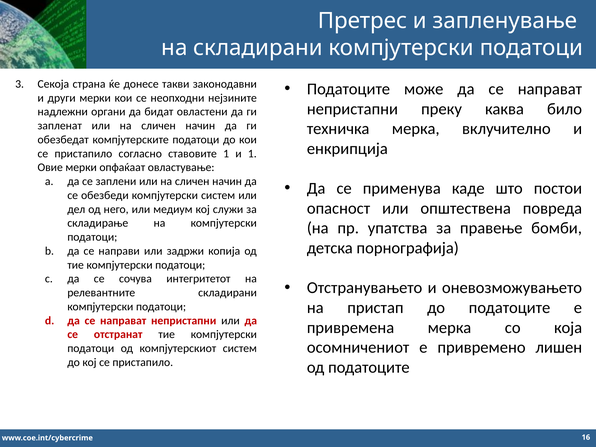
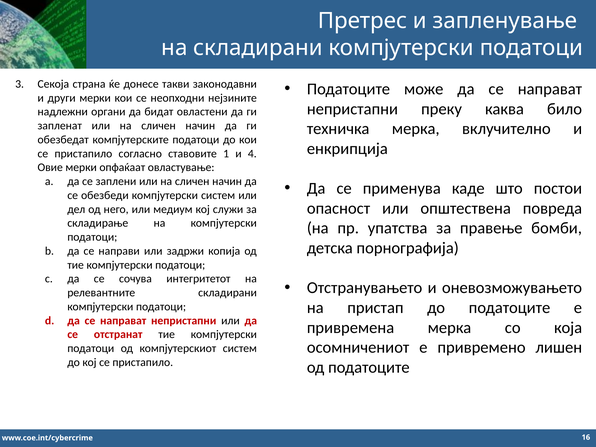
и 1: 1 -> 4
